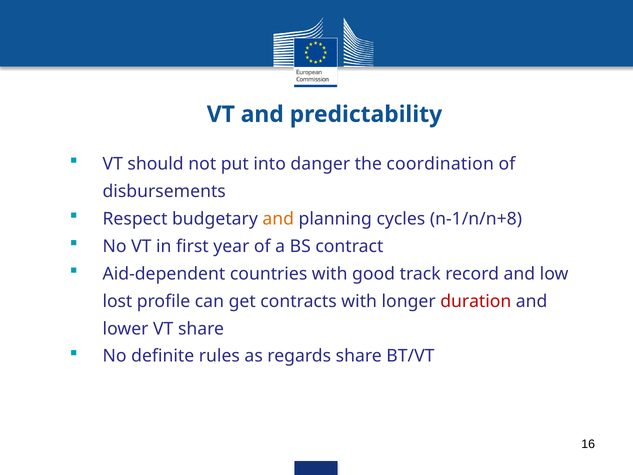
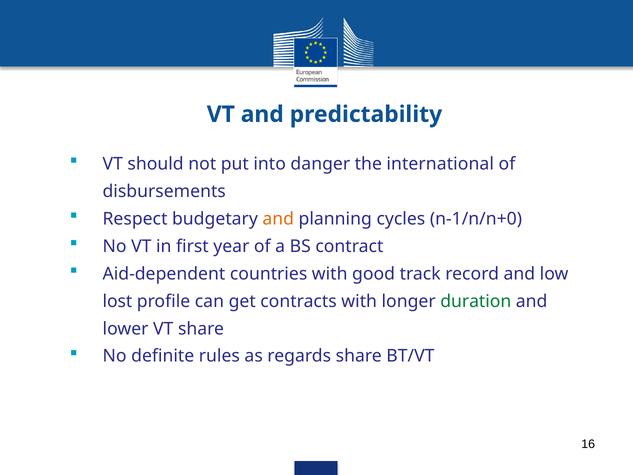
coordination: coordination -> international
n-1/n/n+8: n-1/n/n+8 -> n-1/n/n+0
duration colour: red -> green
